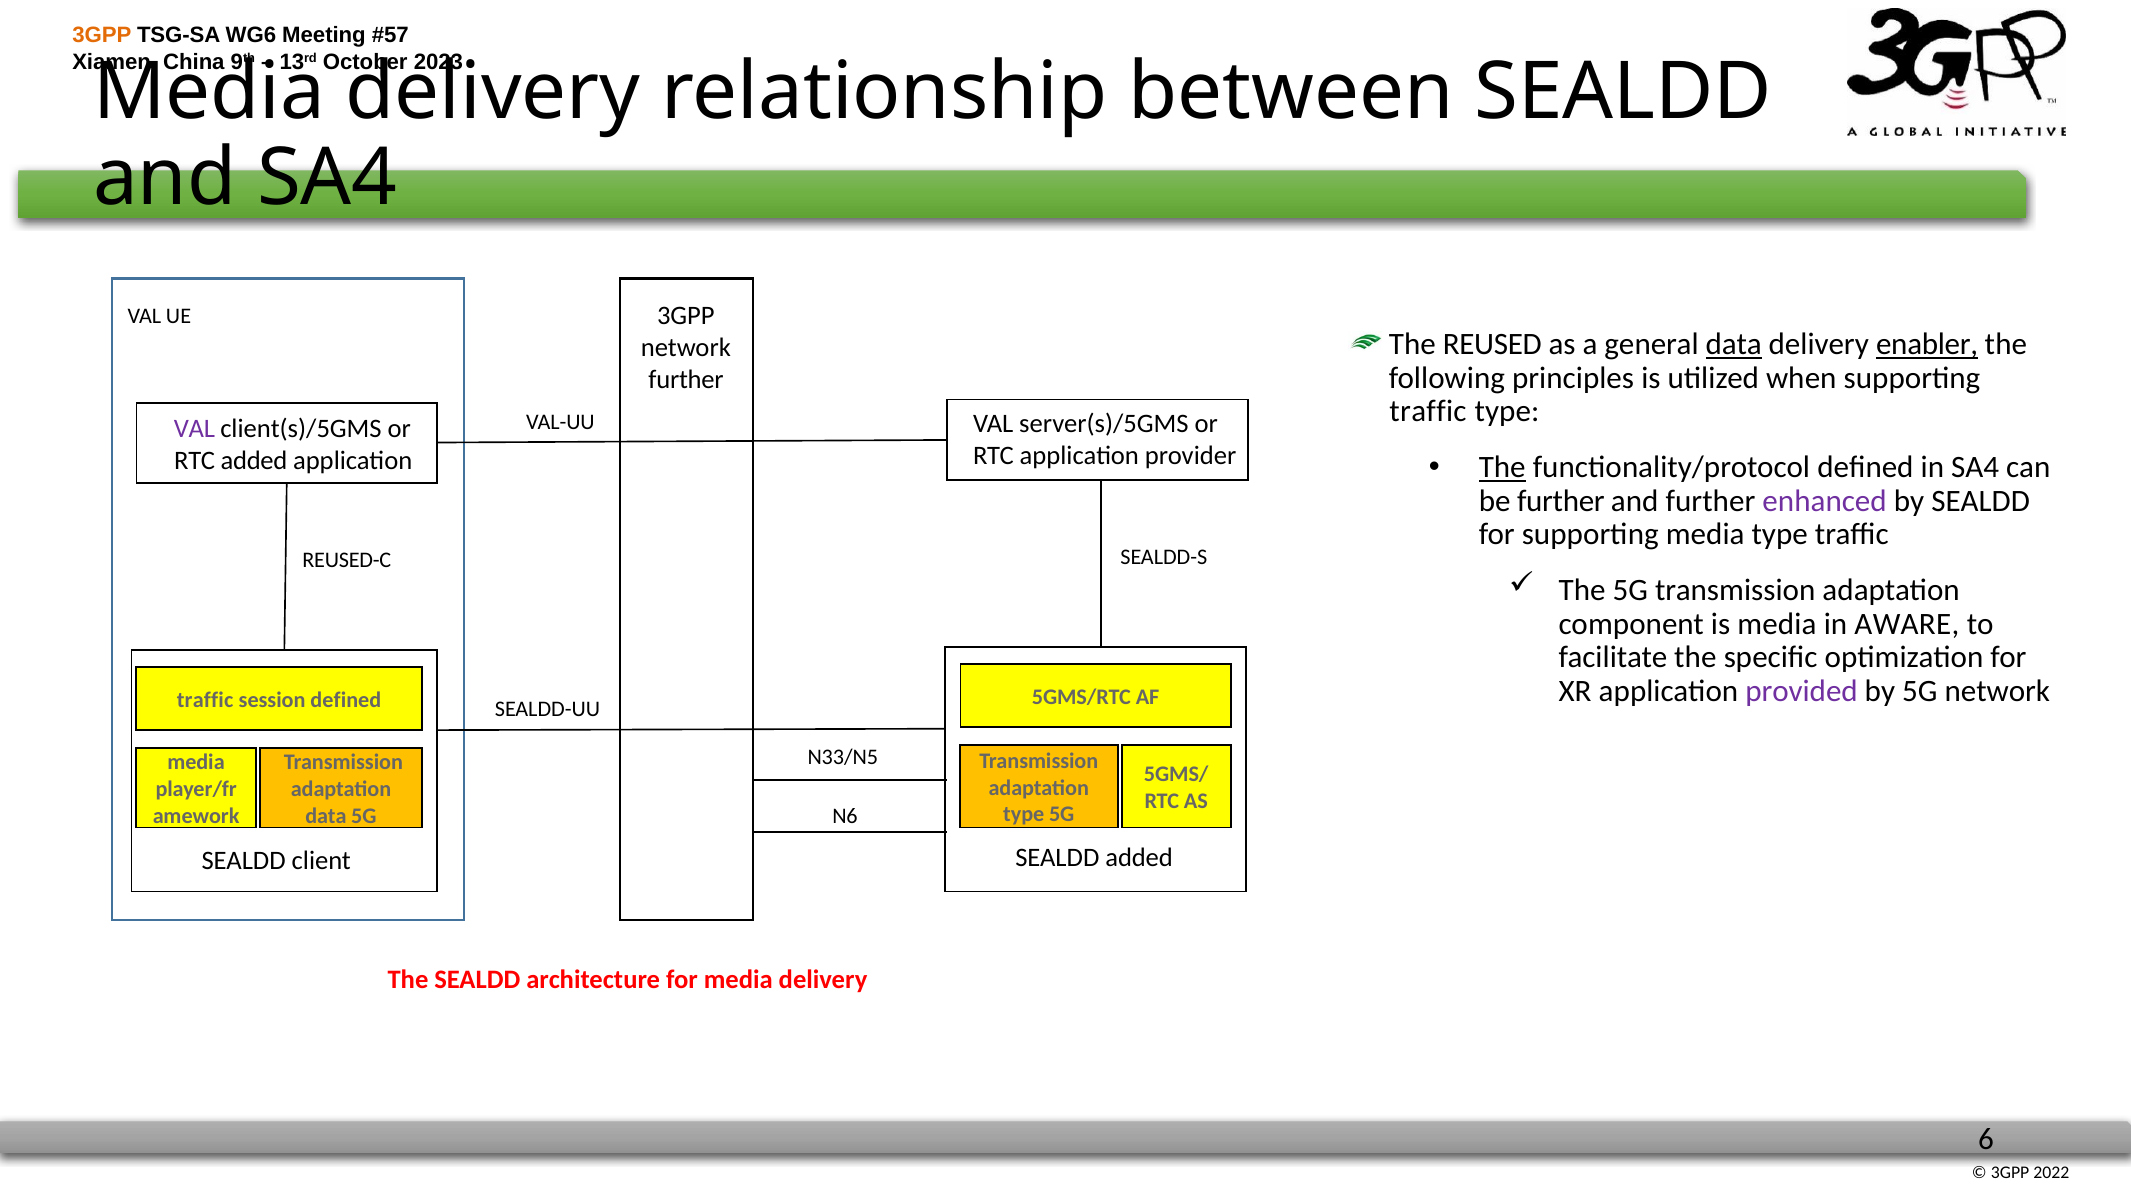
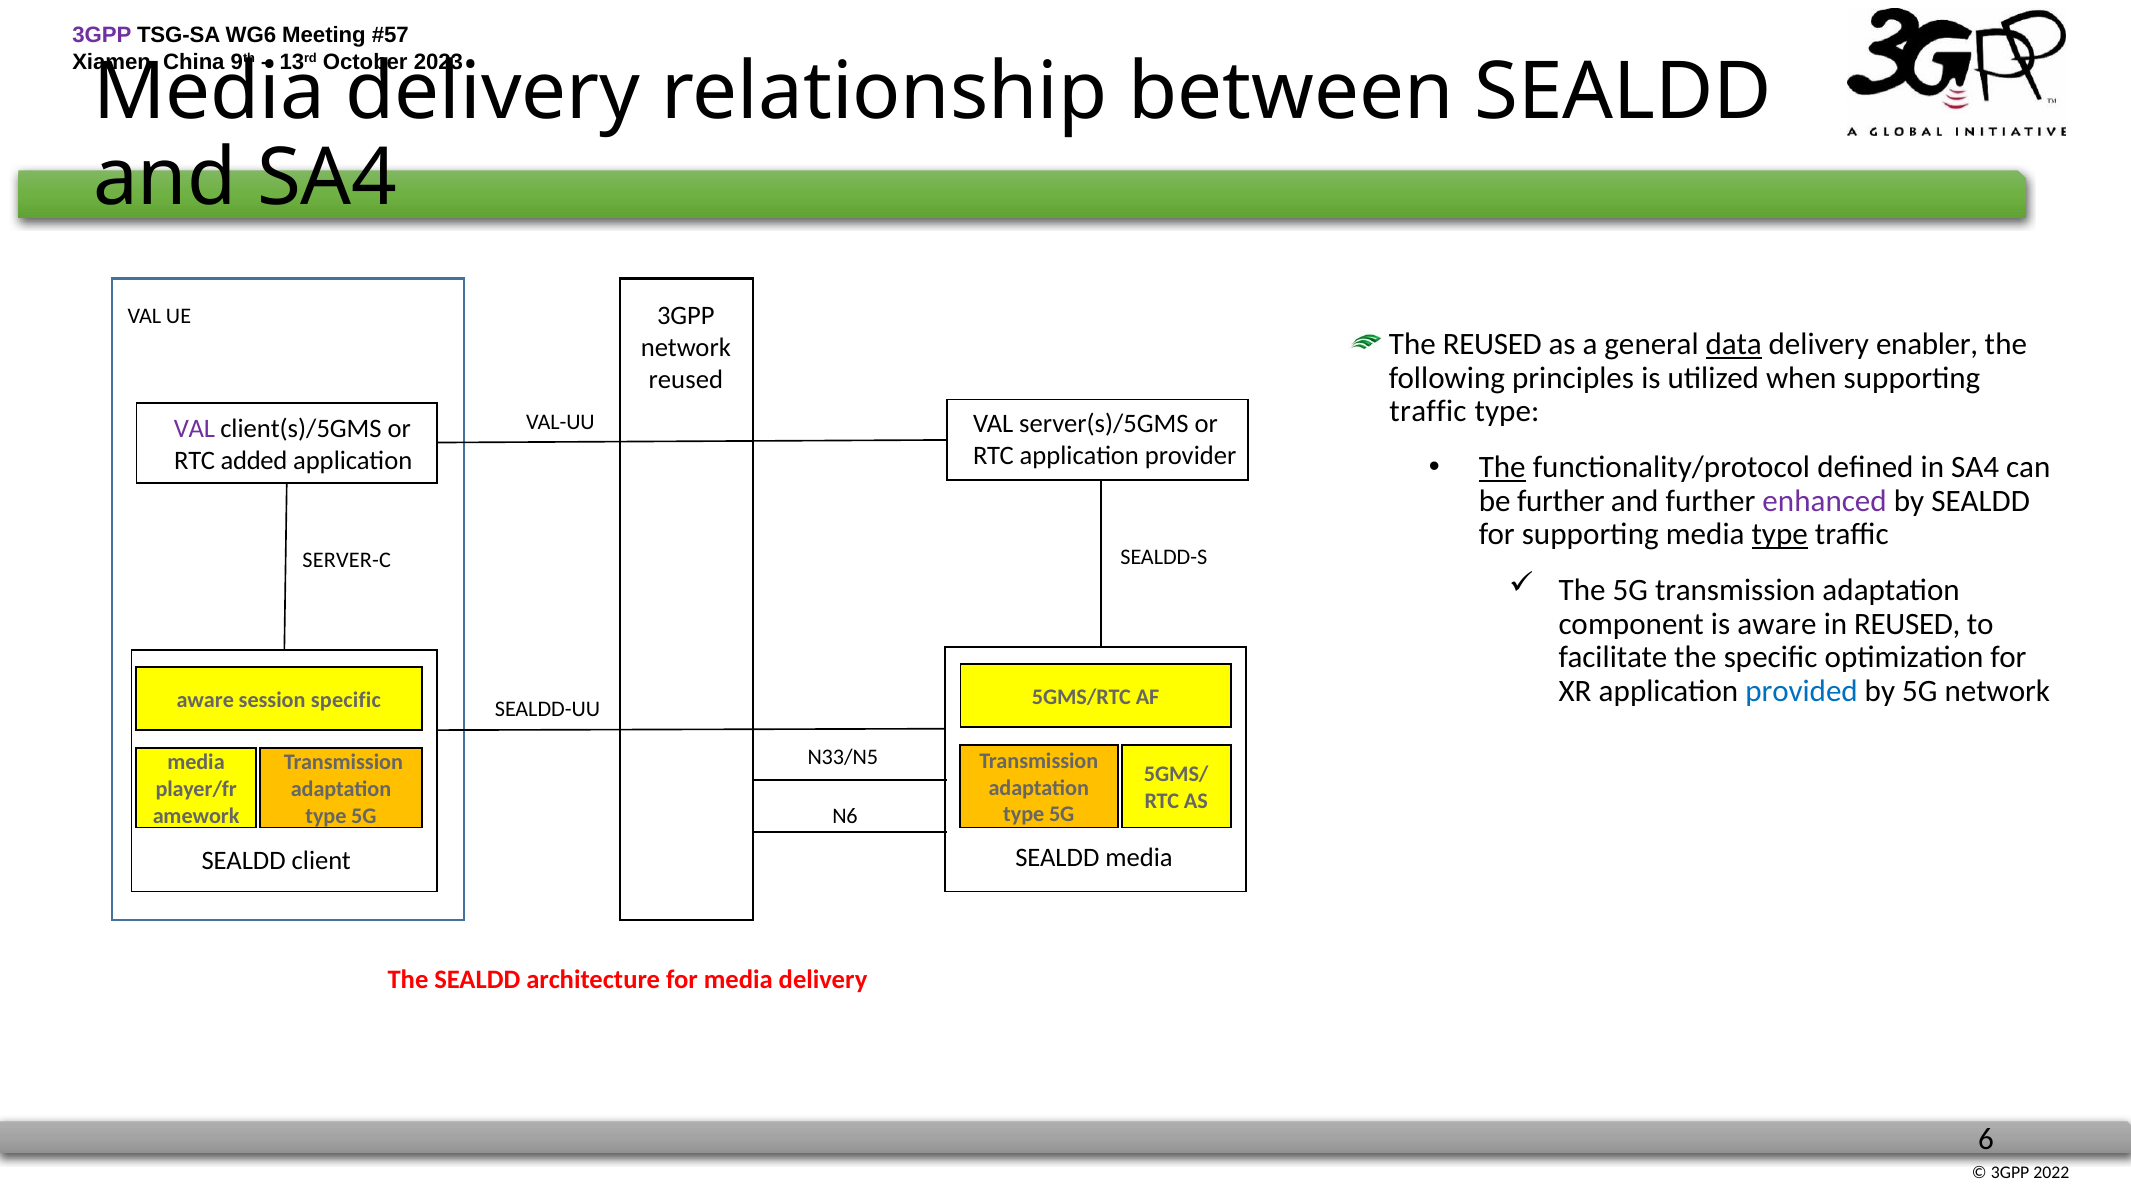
3GPP at (102, 35) colour: orange -> purple
enabler underline: present -> none
further at (686, 379): further -> reused
type at (1780, 534) underline: none -> present
REUSED-C: REUSED-C -> SERVER-C
is media: media -> aware
in AWARE: AWARE -> REUSED
provided colour: purple -> blue
traffic at (205, 700): traffic -> aware
session defined: defined -> specific
data at (326, 816): data -> type
SEALDD added: added -> media
